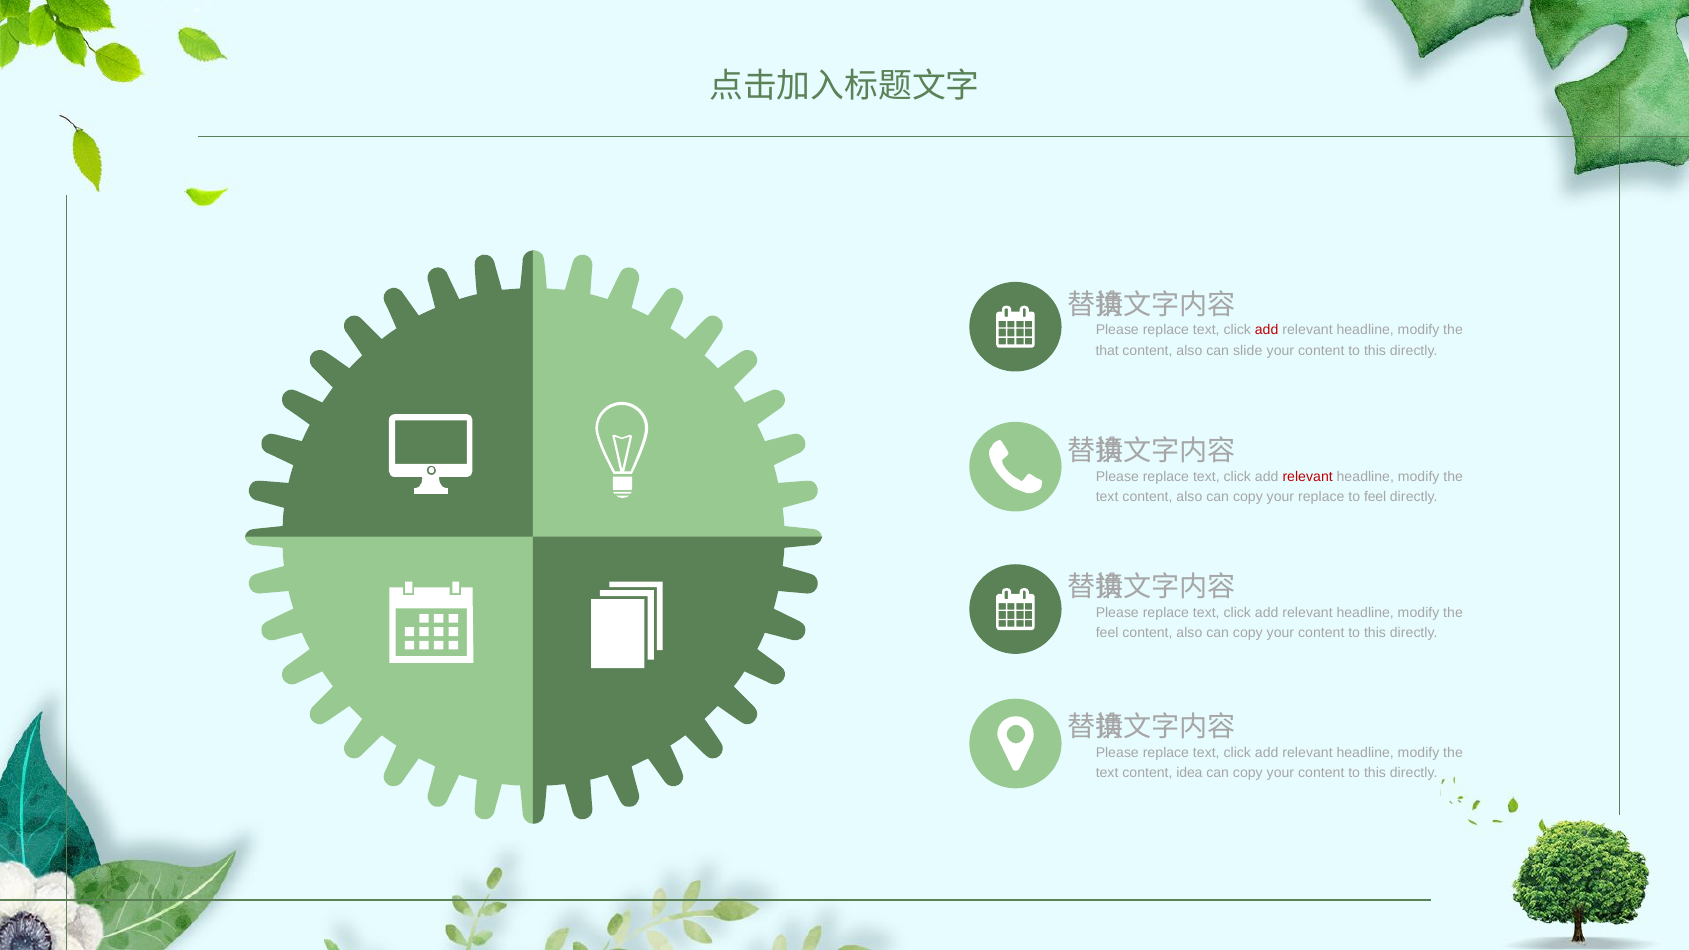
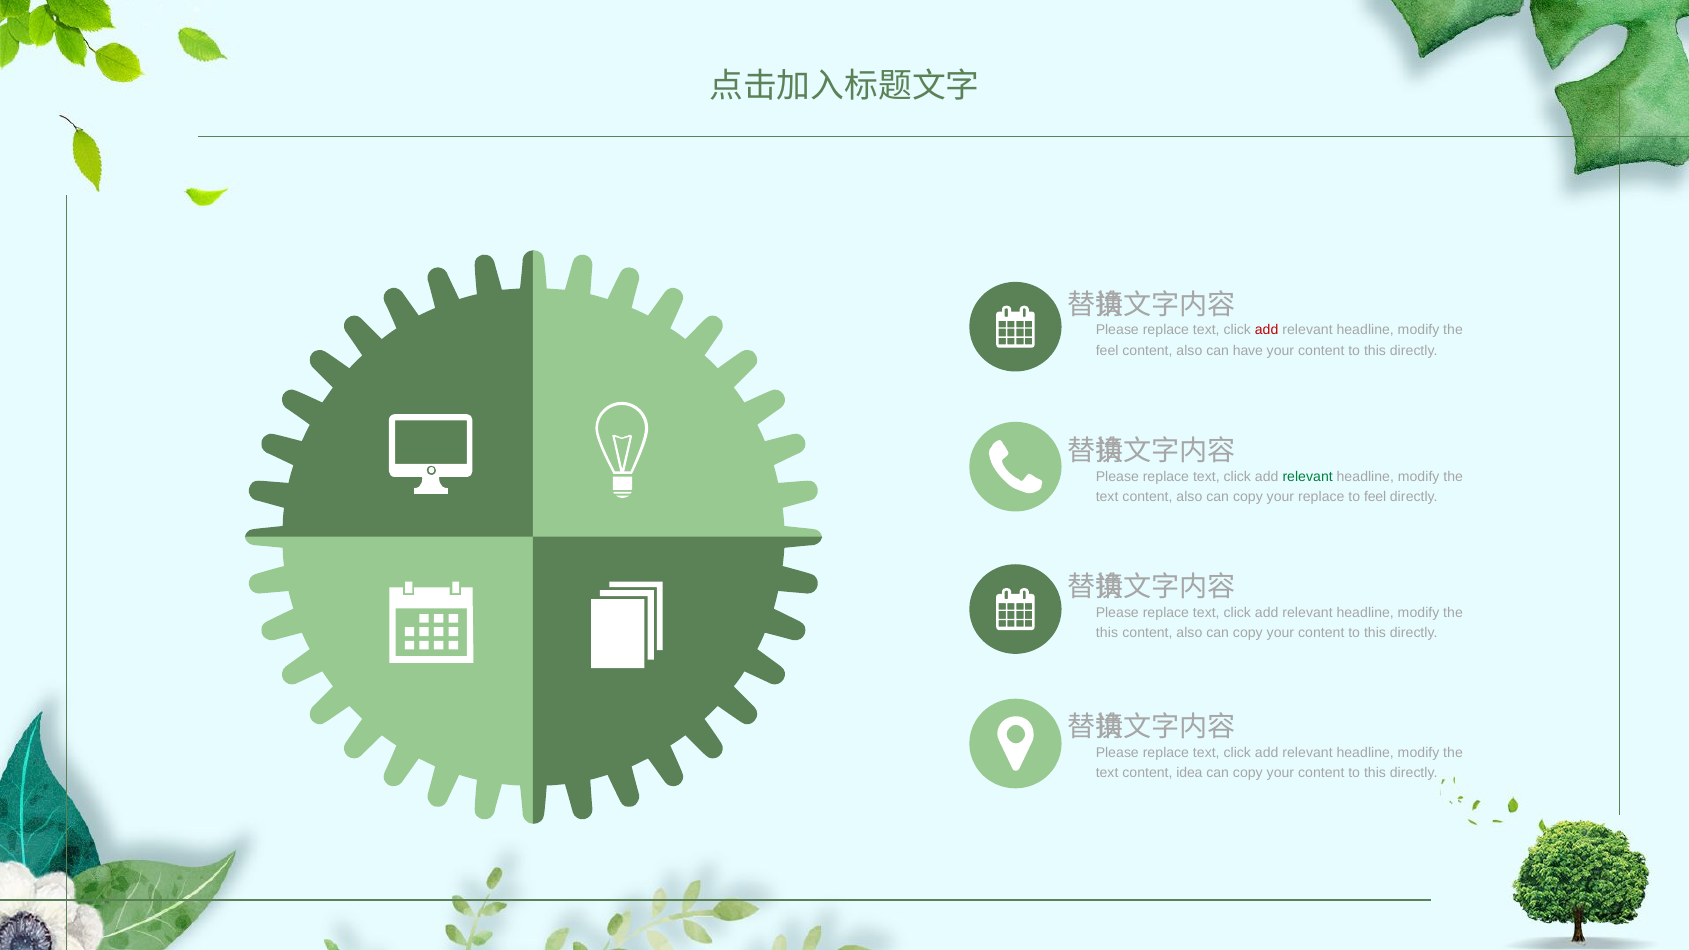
that at (1107, 351): that -> feel
slide: slide -> have
relevant at (1308, 477) colour: red -> green
feel at (1107, 633): feel -> this
